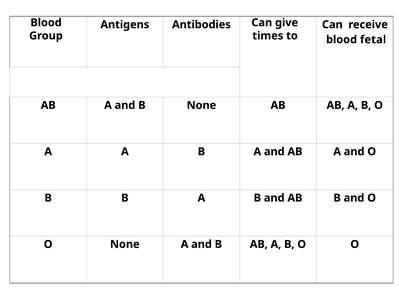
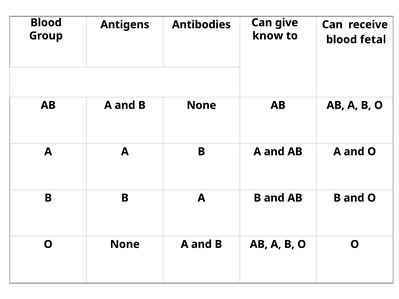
times: times -> know
